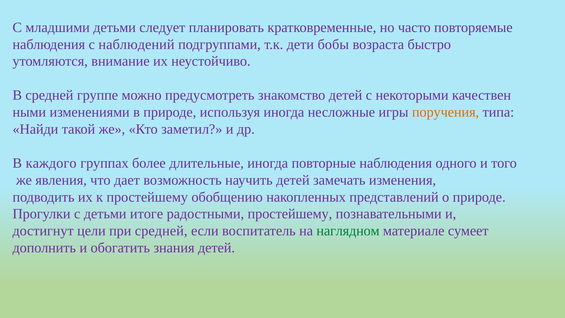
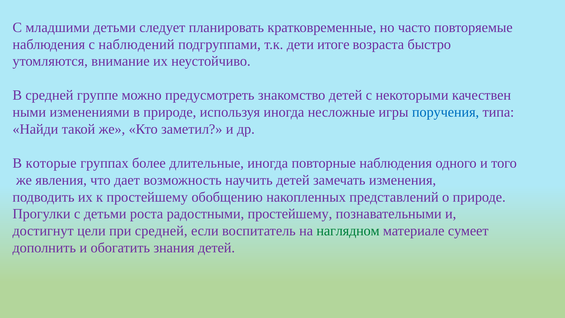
бобы: бобы -> итоге
поручения colour: orange -> blue
каждого: каждого -> которые
итоге: итоге -> роста
